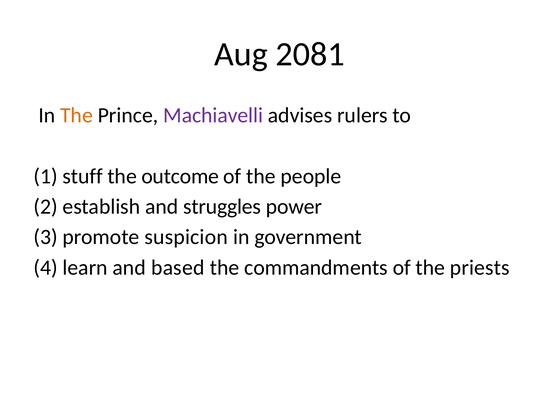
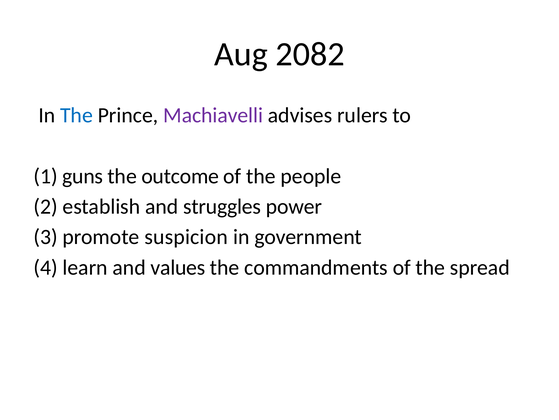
2081: 2081 -> 2082
The at (76, 115) colour: orange -> blue
stuff: stuff -> guns
based: based -> values
priests: priests -> spread
